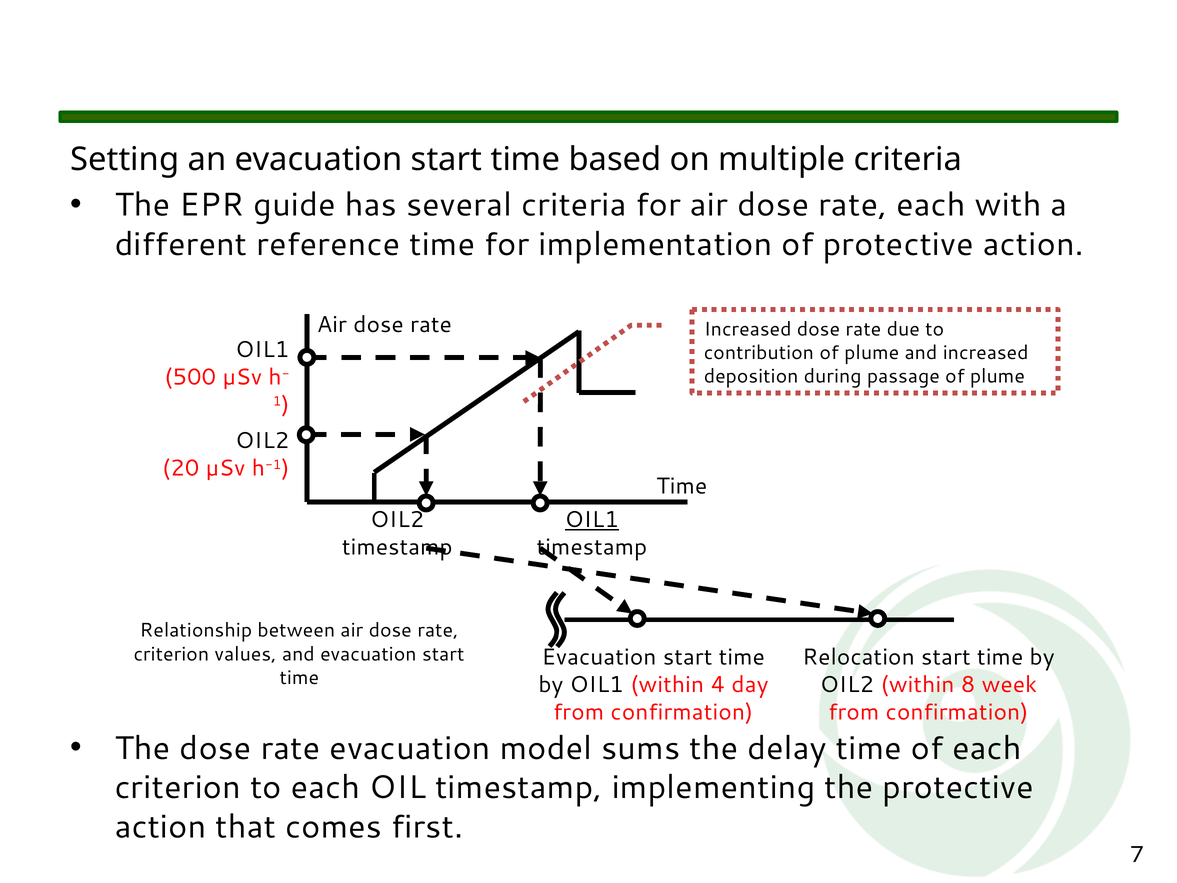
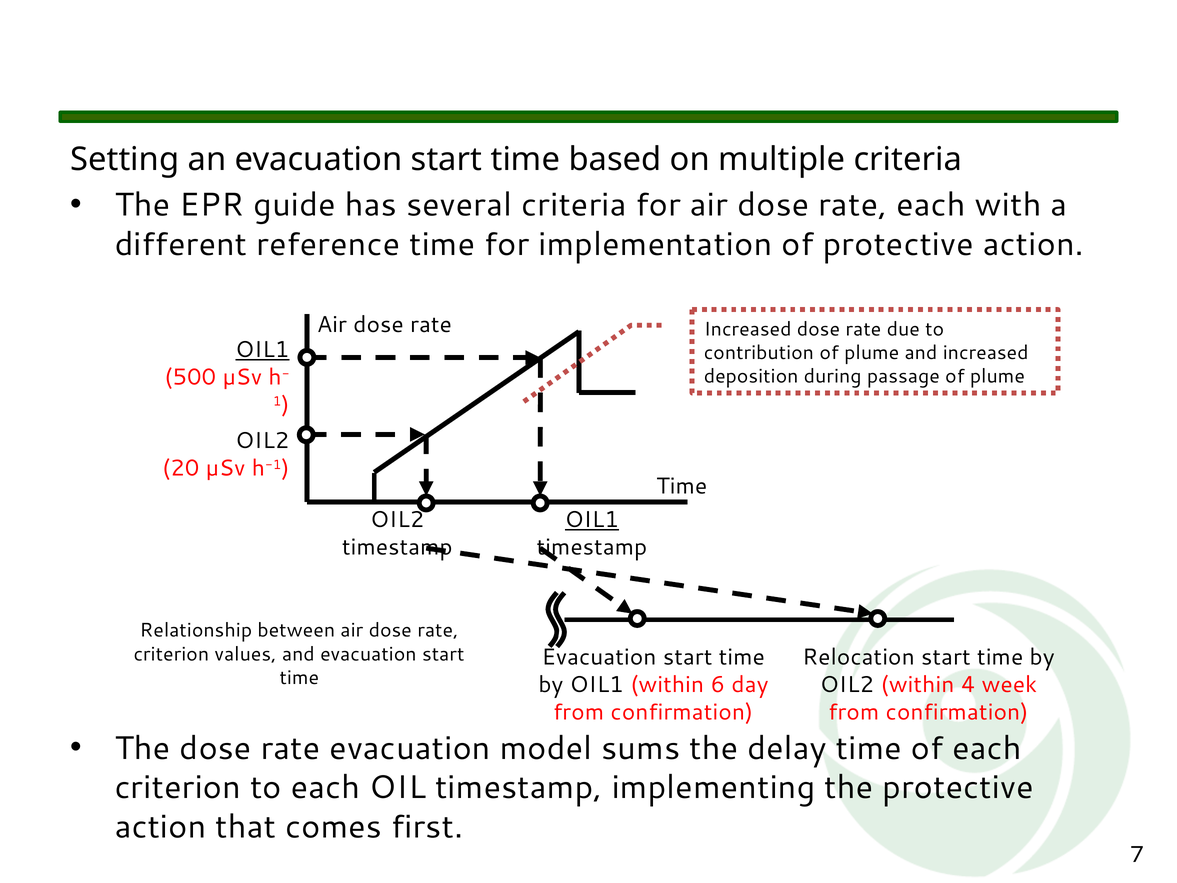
OIL1 at (262, 350) underline: none -> present
4: 4 -> 6
8: 8 -> 4
